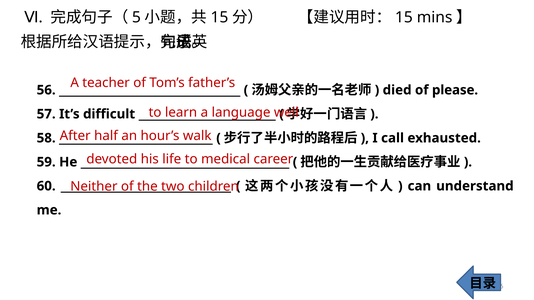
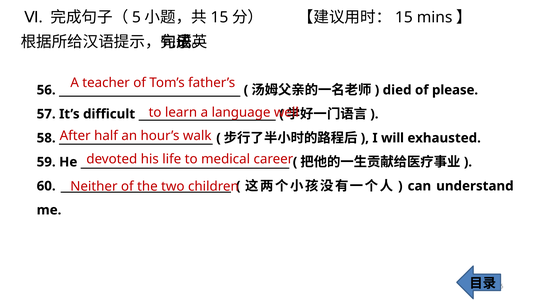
call: call -> will
